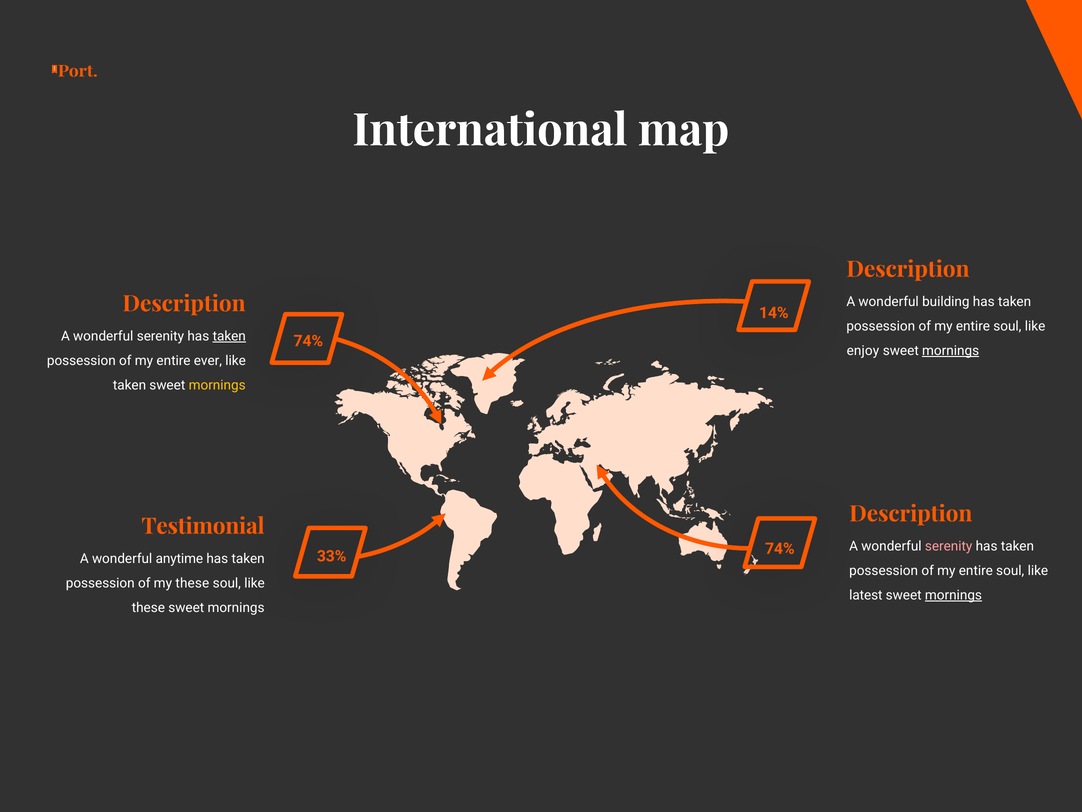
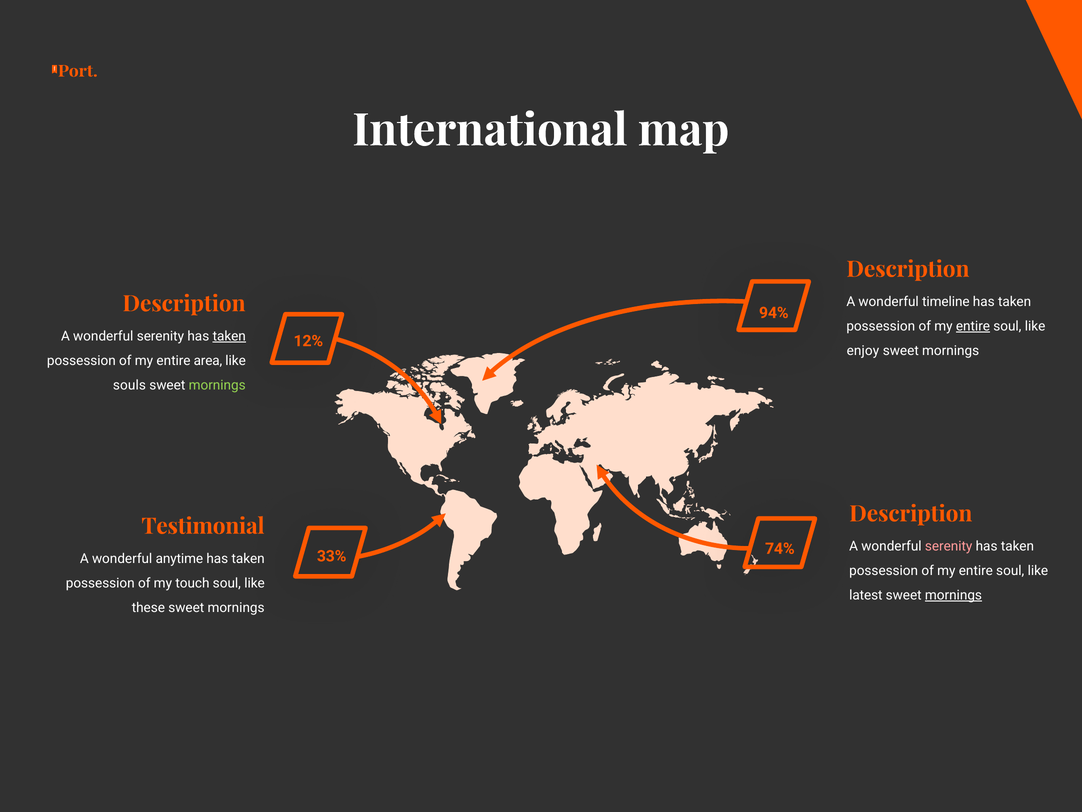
building: building -> timeline
14%: 14% -> 94%
entire at (973, 326) underline: none -> present
74% at (308, 341): 74% -> 12%
mornings at (951, 350) underline: present -> none
ever: ever -> area
taken at (130, 385): taken -> souls
mornings at (217, 385) colour: yellow -> light green
my these: these -> touch
